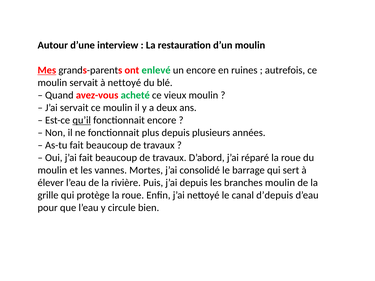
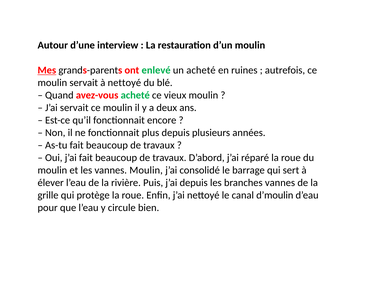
un encore: encore -> acheté
qu’il underline: present -> none
vannes Mortes: Mortes -> Moulin
branches moulin: moulin -> vannes
d’depuis: d’depuis -> d’moulin
